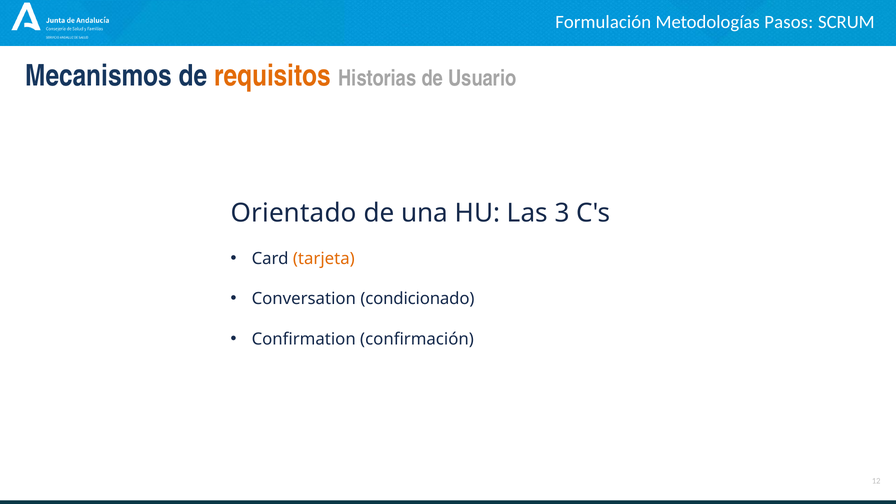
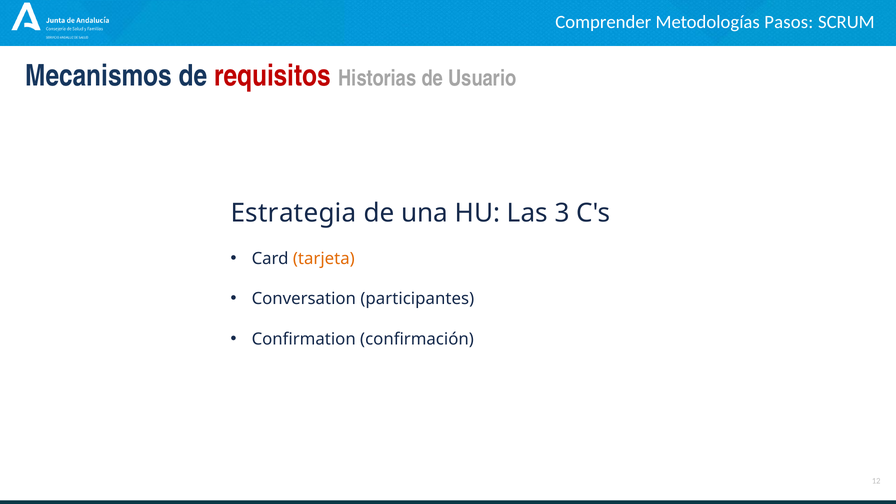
Formulación: Formulación -> Comprender
requisitos colour: orange -> red
Orientado: Orientado -> Estrategia
condicionado: condicionado -> participantes
